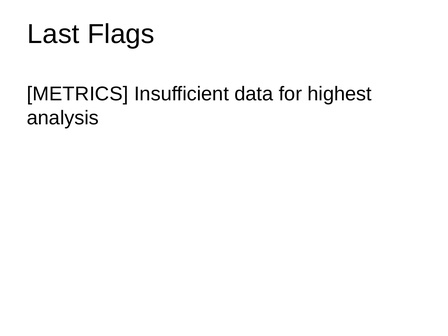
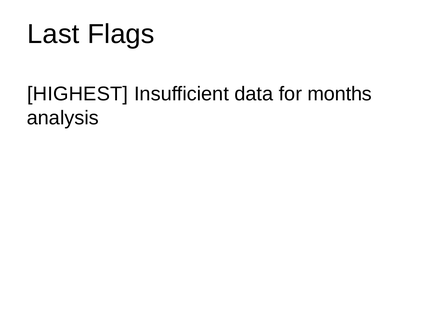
METRICS: METRICS -> HIGHEST
highest: highest -> months
